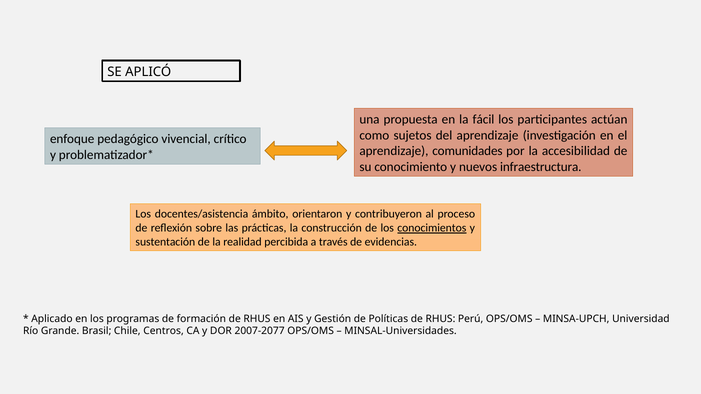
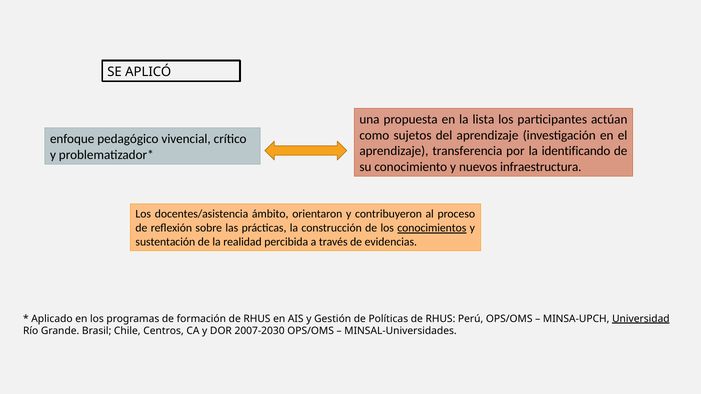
fácil: fácil -> lista
comunidades: comunidades -> transferencia
accesibilidad: accesibilidad -> identificando
Universidad underline: none -> present
2007-2077: 2007-2077 -> 2007-2030
